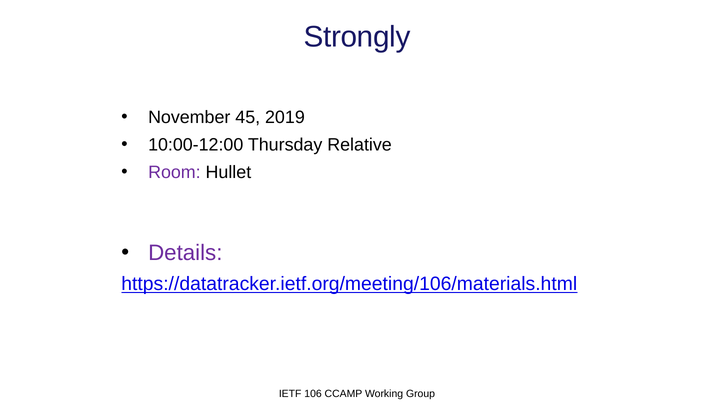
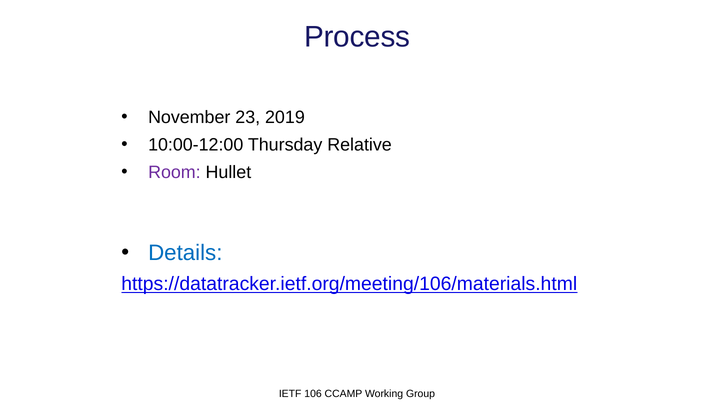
Strongly: Strongly -> Process
45: 45 -> 23
Details colour: purple -> blue
